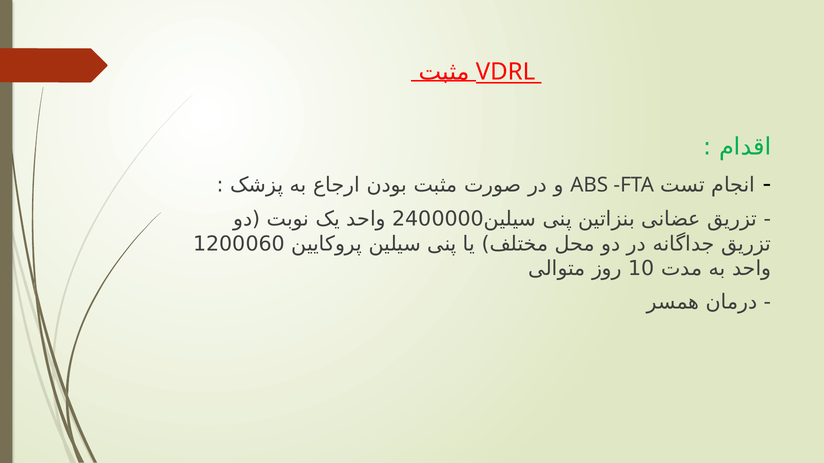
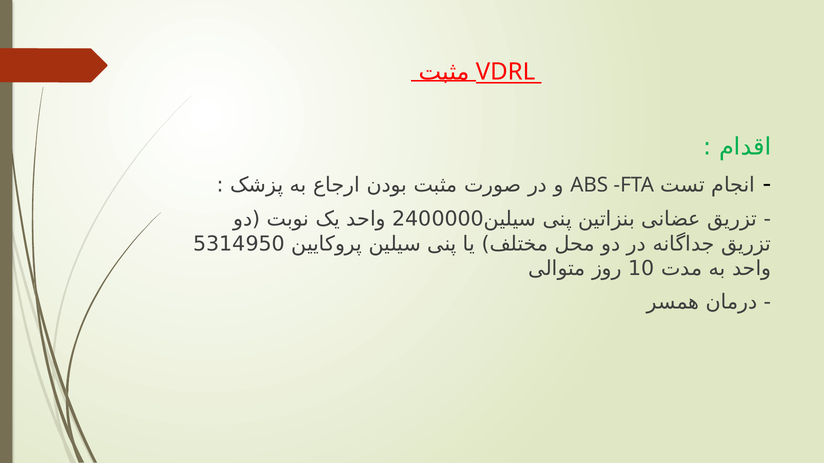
1200060: 1200060 -> 5314950
